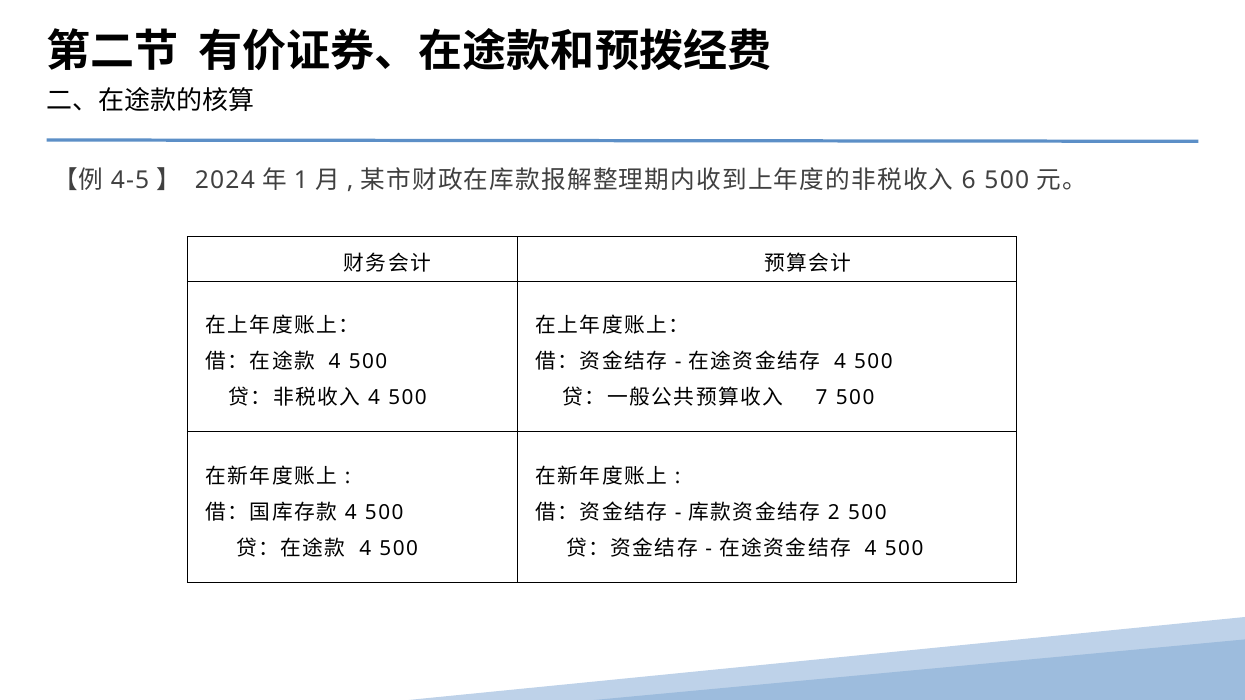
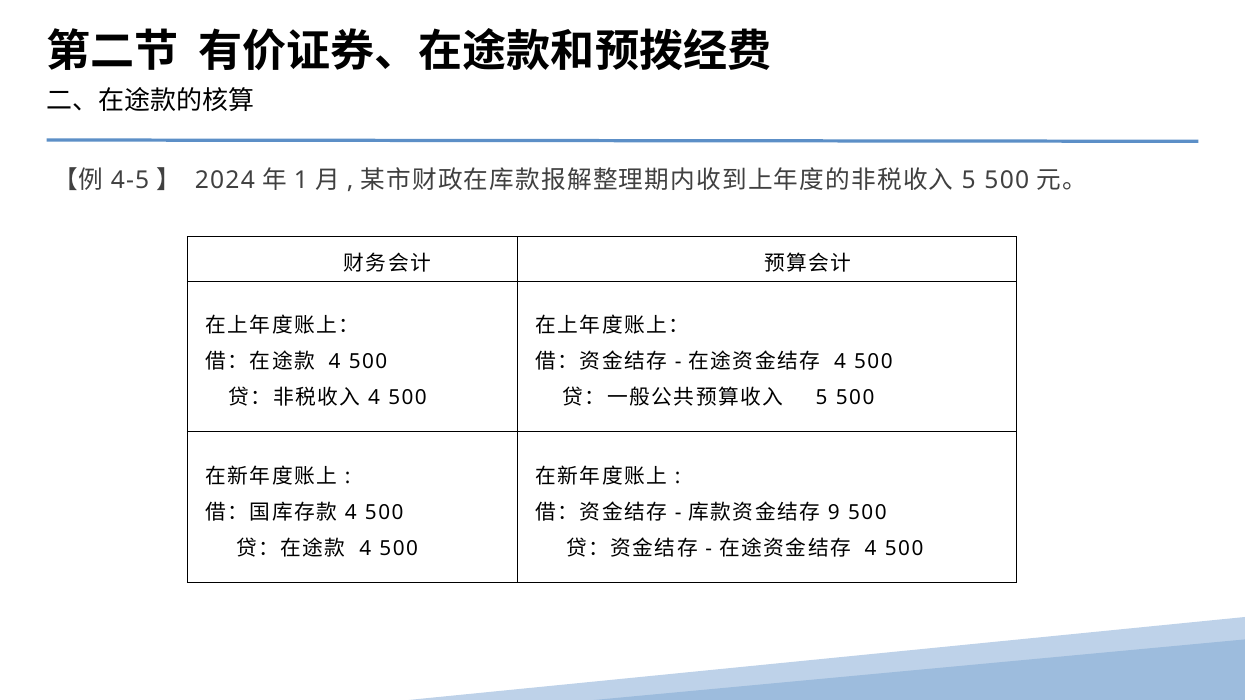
6 at (969, 180): 6 -> 5
7 at (822, 397): 7 -> 5
2: 2 -> 9
